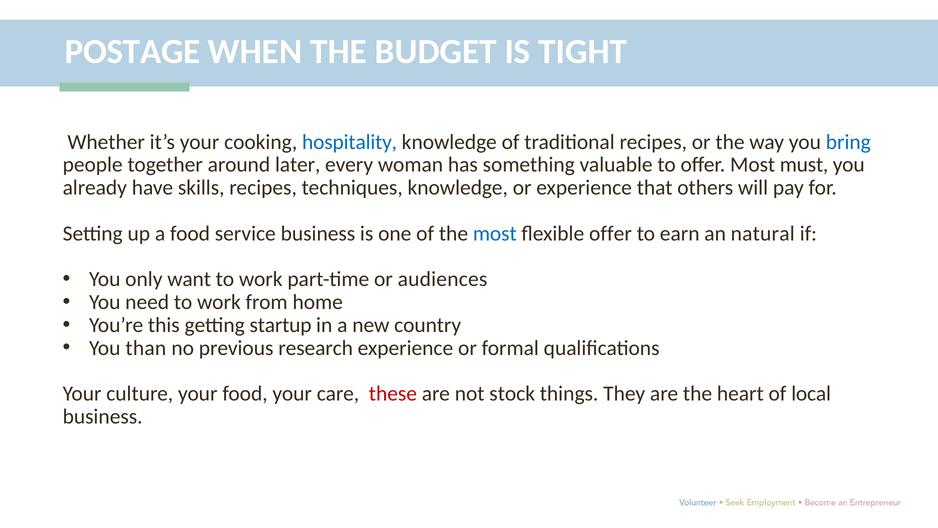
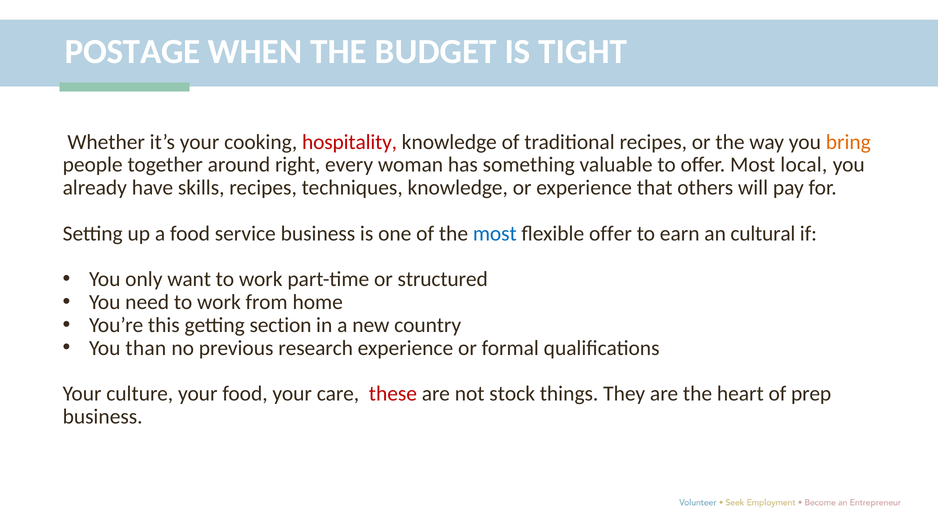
hospitality colour: blue -> red
bring colour: blue -> orange
later: later -> right
must: must -> local
natural: natural -> cultural
audiences: audiences -> structured
startup: startup -> section
local: local -> prep
